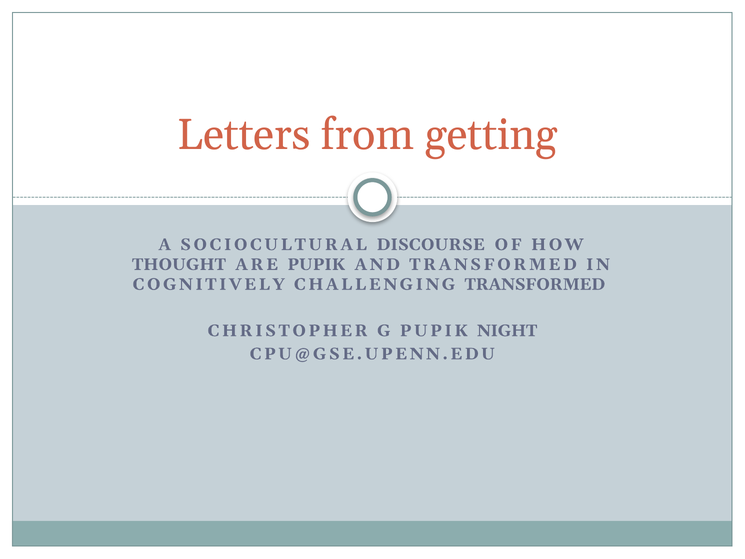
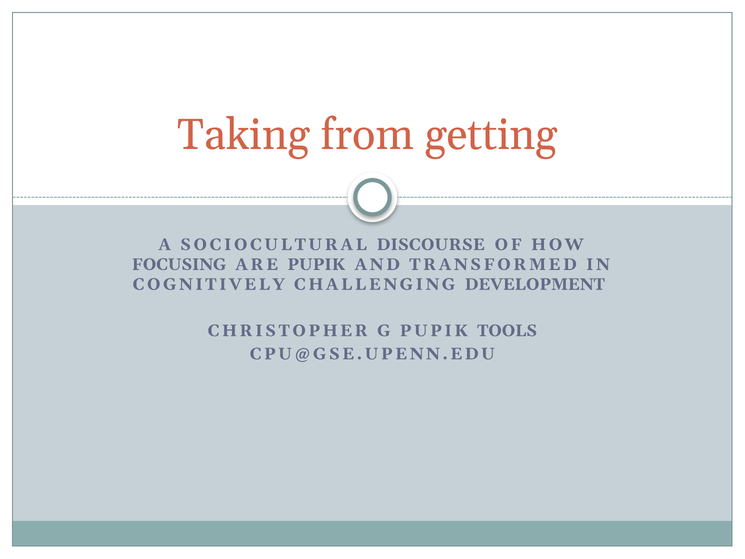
Letters: Letters -> Taking
THOUGHT: THOUGHT -> FOCUSING
CHALLENGING TRANSFORMED: TRANSFORMED -> DEVELOPMENT
NIGHT: NIGHT -> TOOLS
